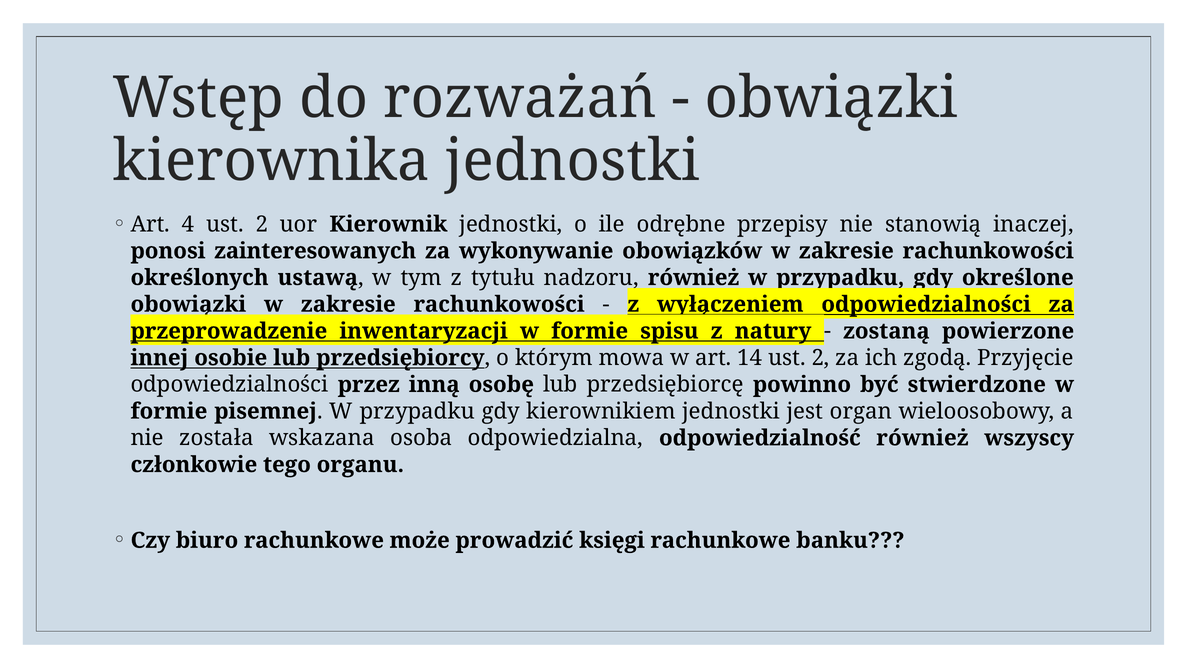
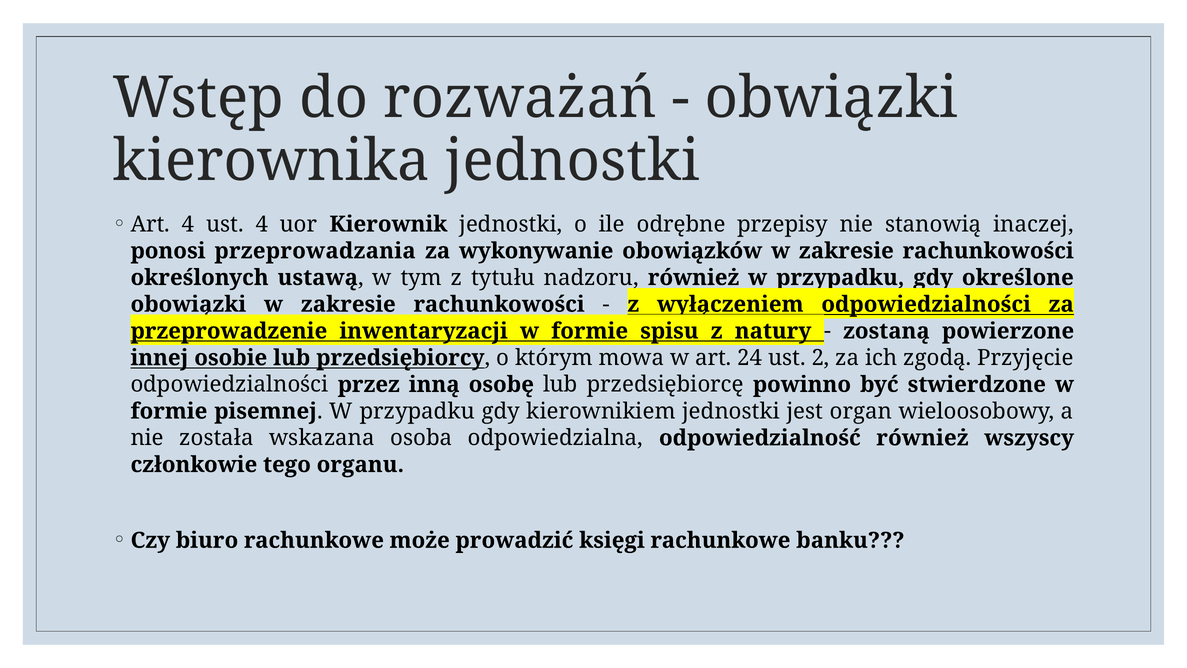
4 ust 2: 2 -> 4
zainteresowanych: zainteresowanych -> przeprowadzania
14: 14 -> 24
